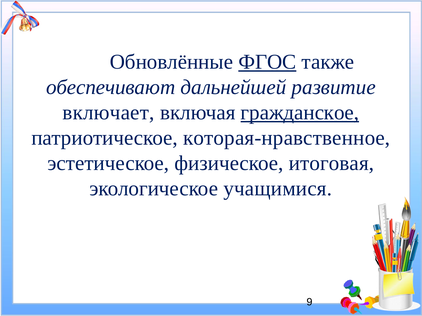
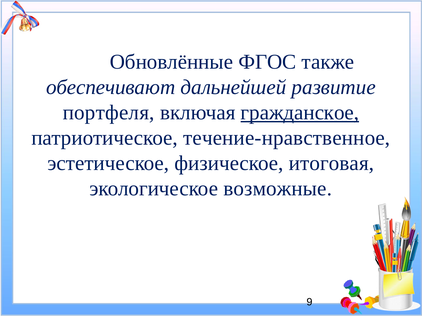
ФГОС underline: present -> none
включает: включает -> портфеля
которая-нравственное: которая-нравственное -> течение-нравственное
учащимися: учащимися -> возможные
